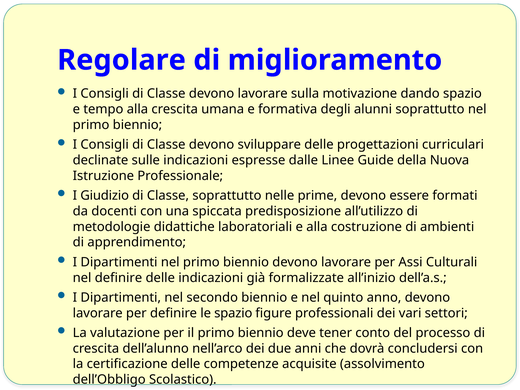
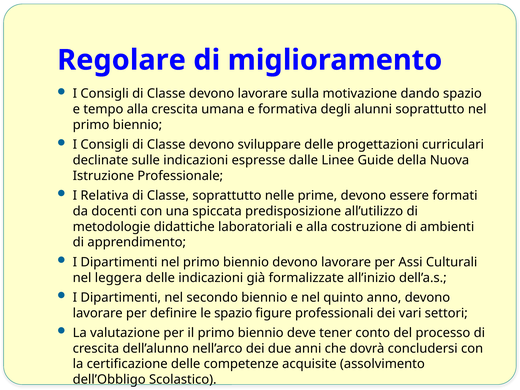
Giudizio: Giudizio -> Relativa
nel definire: definire -> leggera
